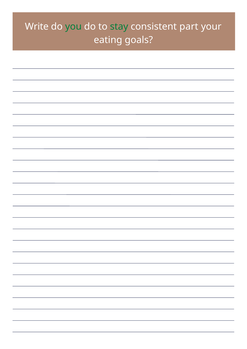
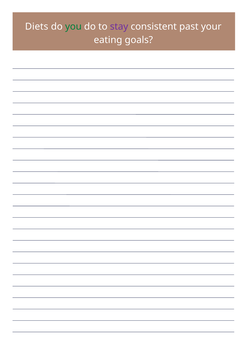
Write: Write -> Diets
stay colour: green -> purple
part: part -> past
